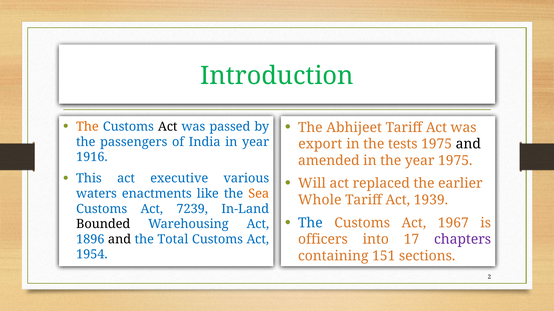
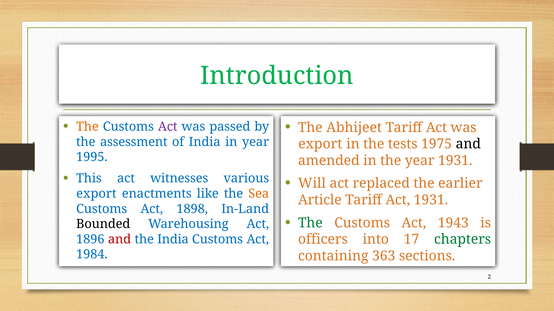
Act at (168, 127) colour: black -> purple
passengers: passengers -> assessment
1916: 1916 -> 1995
year 1975: 1975 -> 1931
executive: executive -> witnesses
waters at (96, 194): waters -> export
Whole: Whole -> Article
Act 1939: 1939 -> 1931
7239: 7239 -> 1898
The at (310, 223) colour: blue -> green
1967: 1967 -> 1943
chapters colour: purple -> green
and at (120, 240) colour: black -> red
the Total: Total -> India
1954: 1954 -> 1984
151: 151 -> 363
